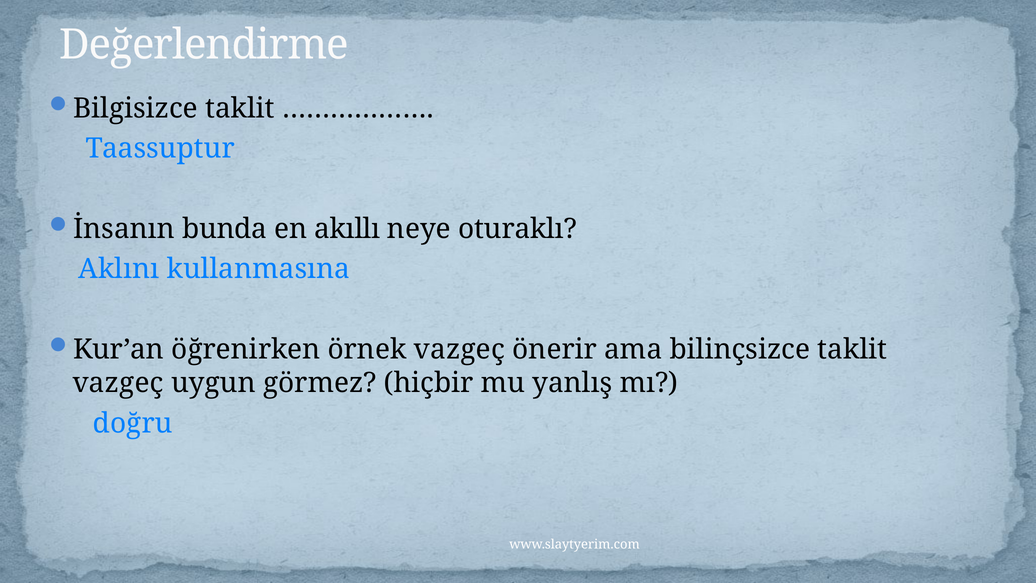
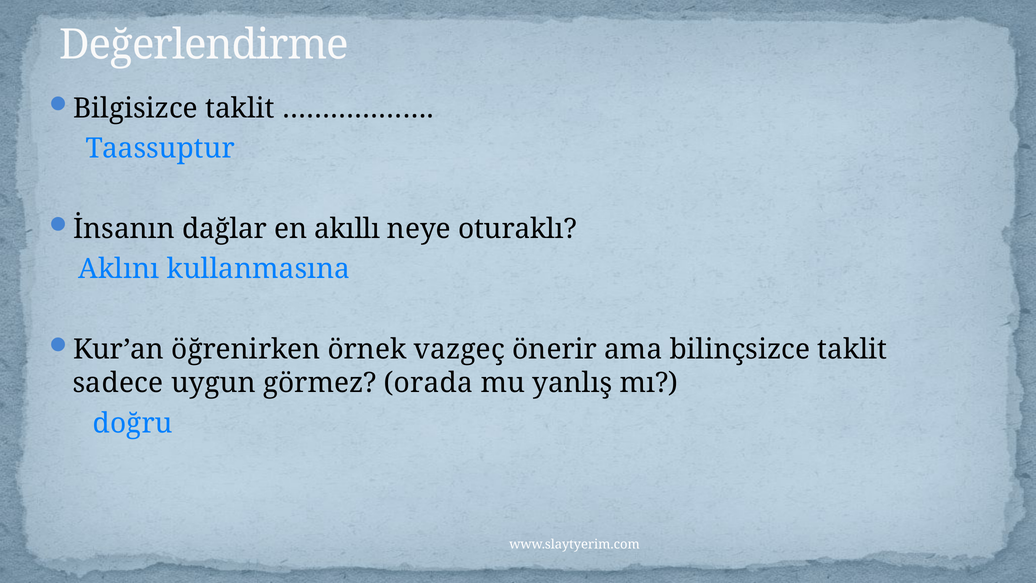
bunda: bunda -> dağlar
vazgeç at (118, 383): vazgeç -> sadece
hiçbir: hiçbir -> orada
